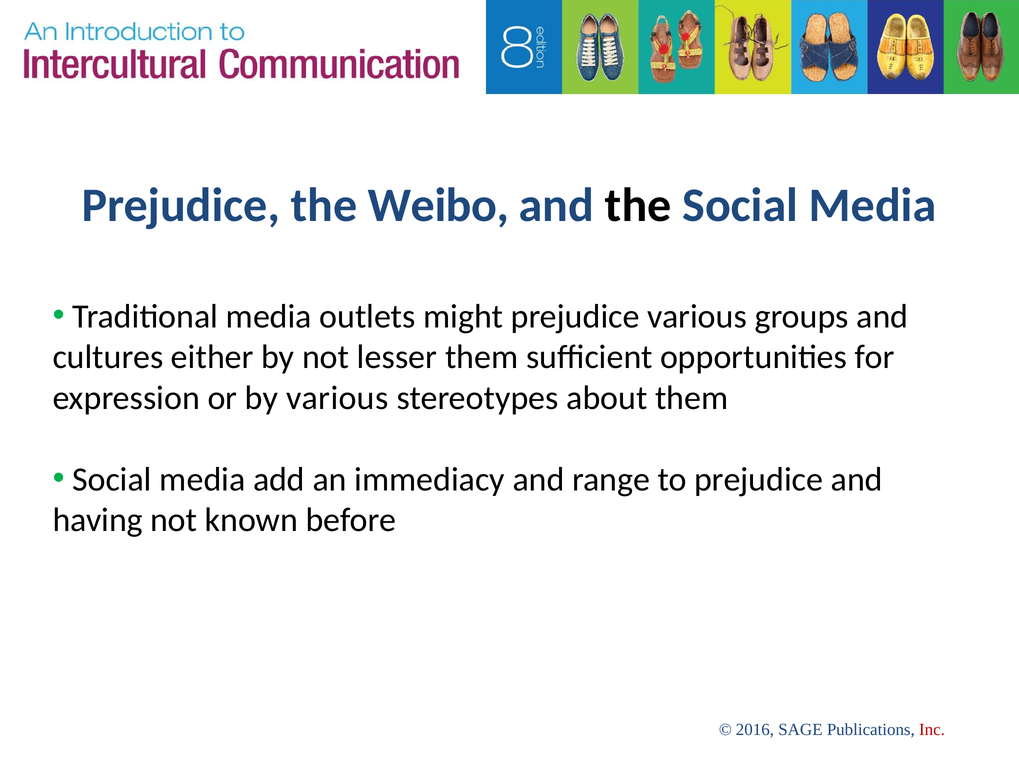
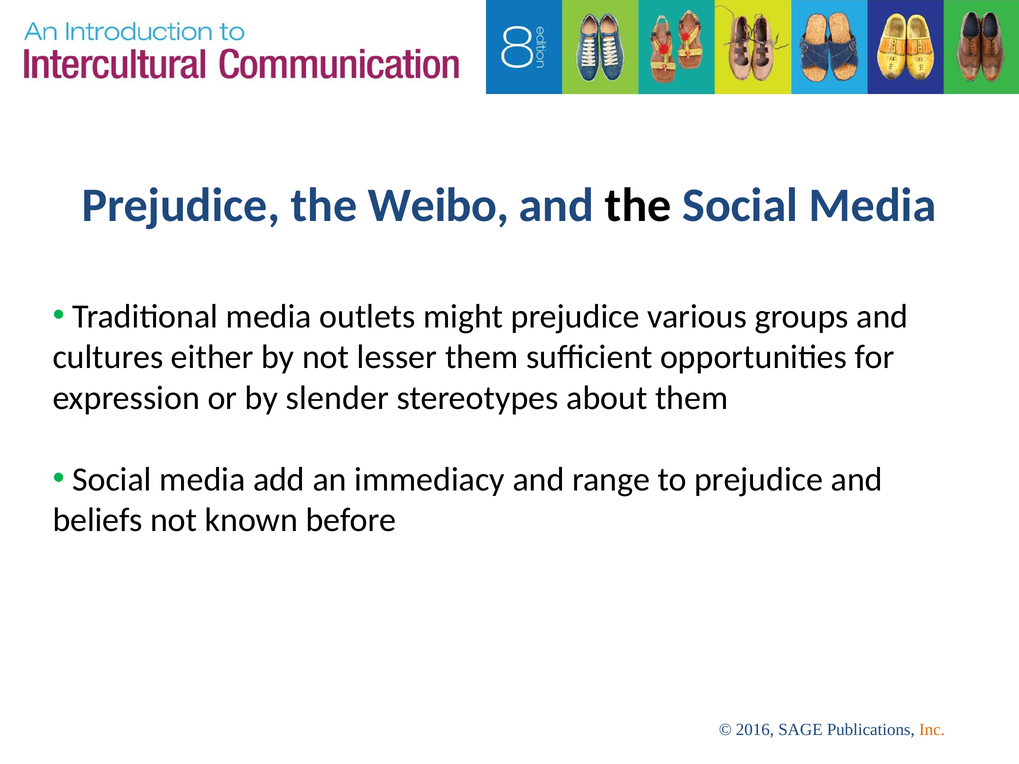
by various: various -> slender
having: having -> beliefs
Inc colour: red -> orange
